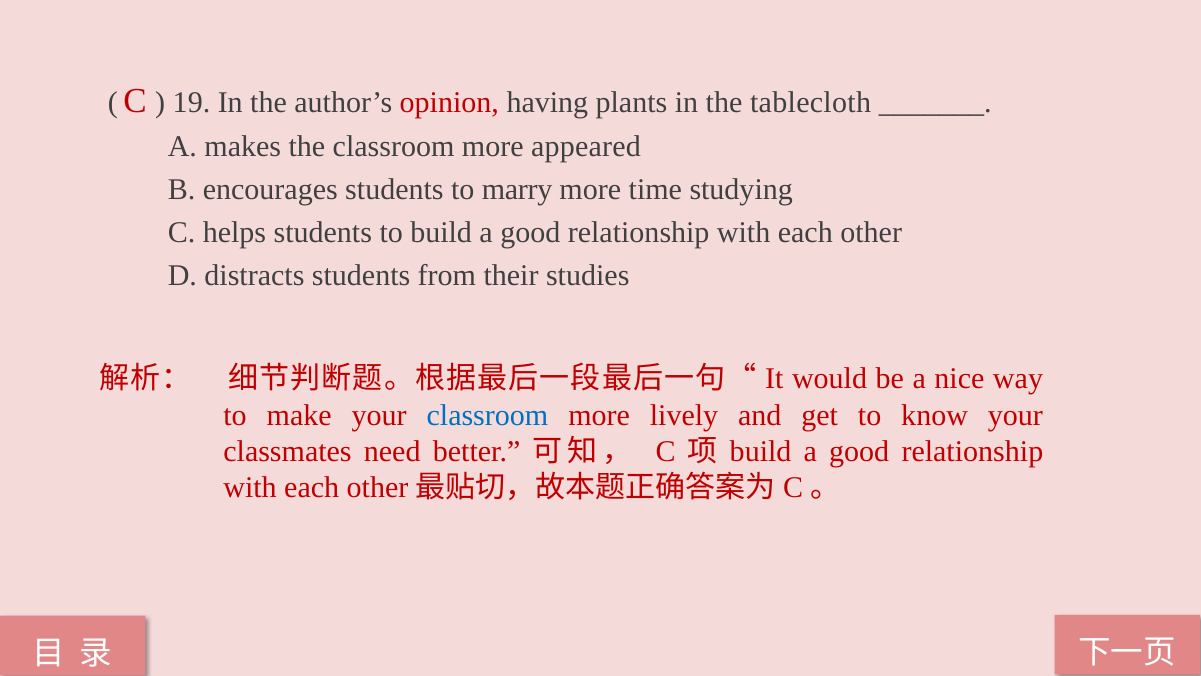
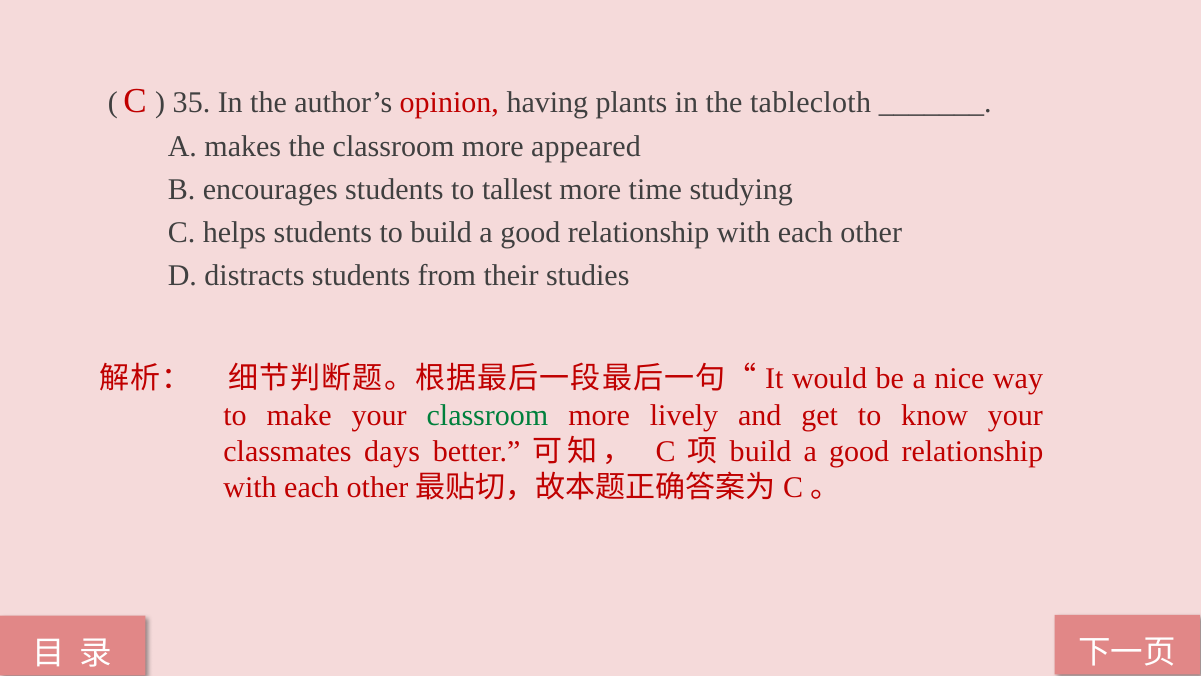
19: 19 -> 35
marry: marry -> tallest
classroom at (487, 415) colour: blue -> green
need: need -> days
